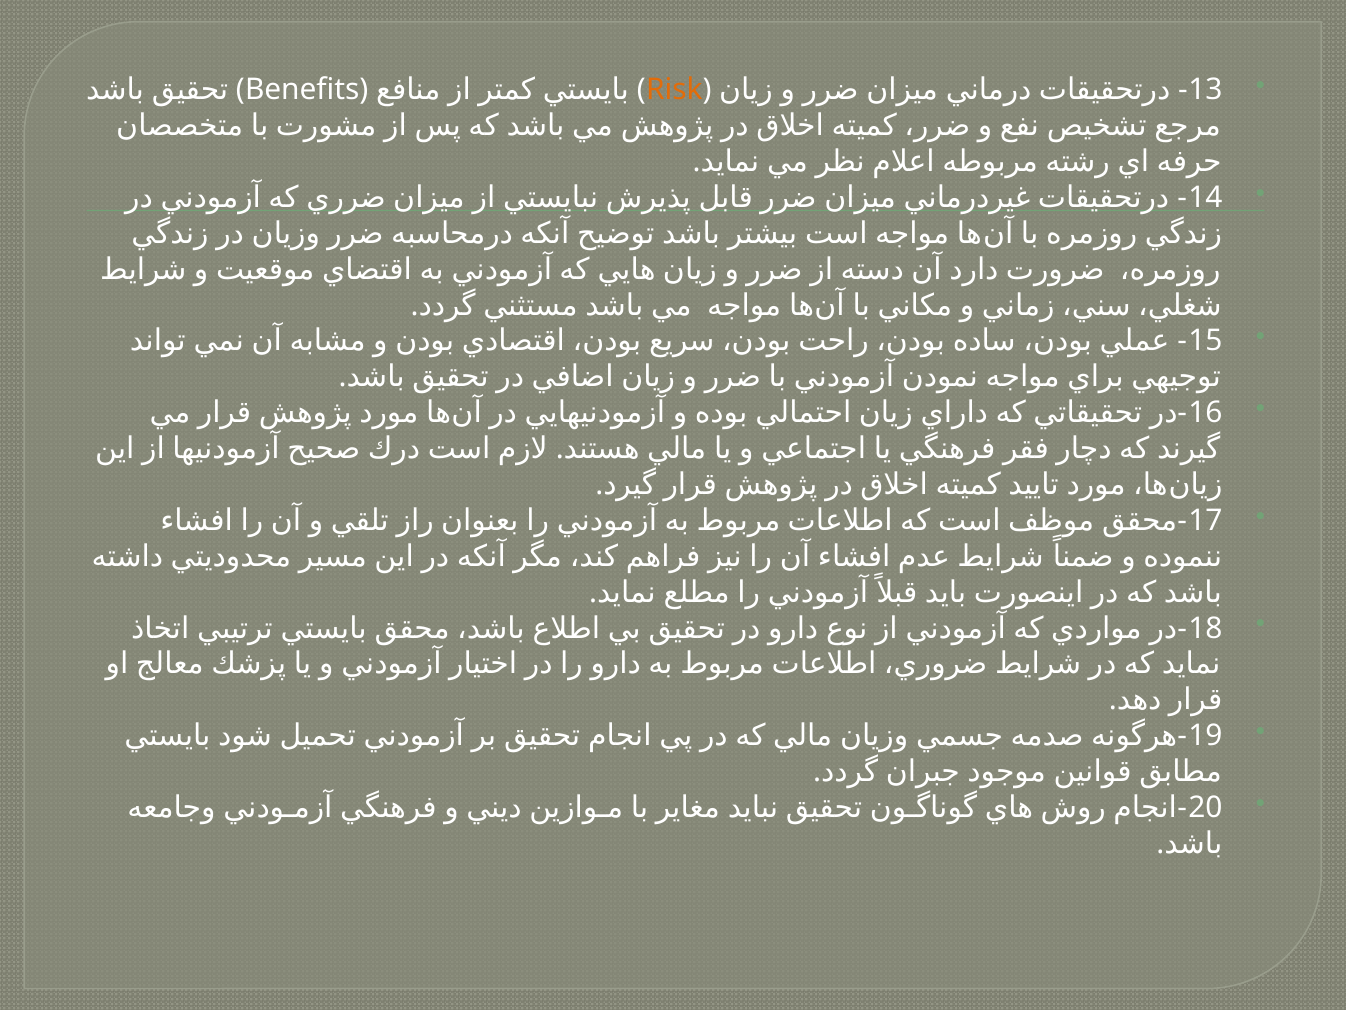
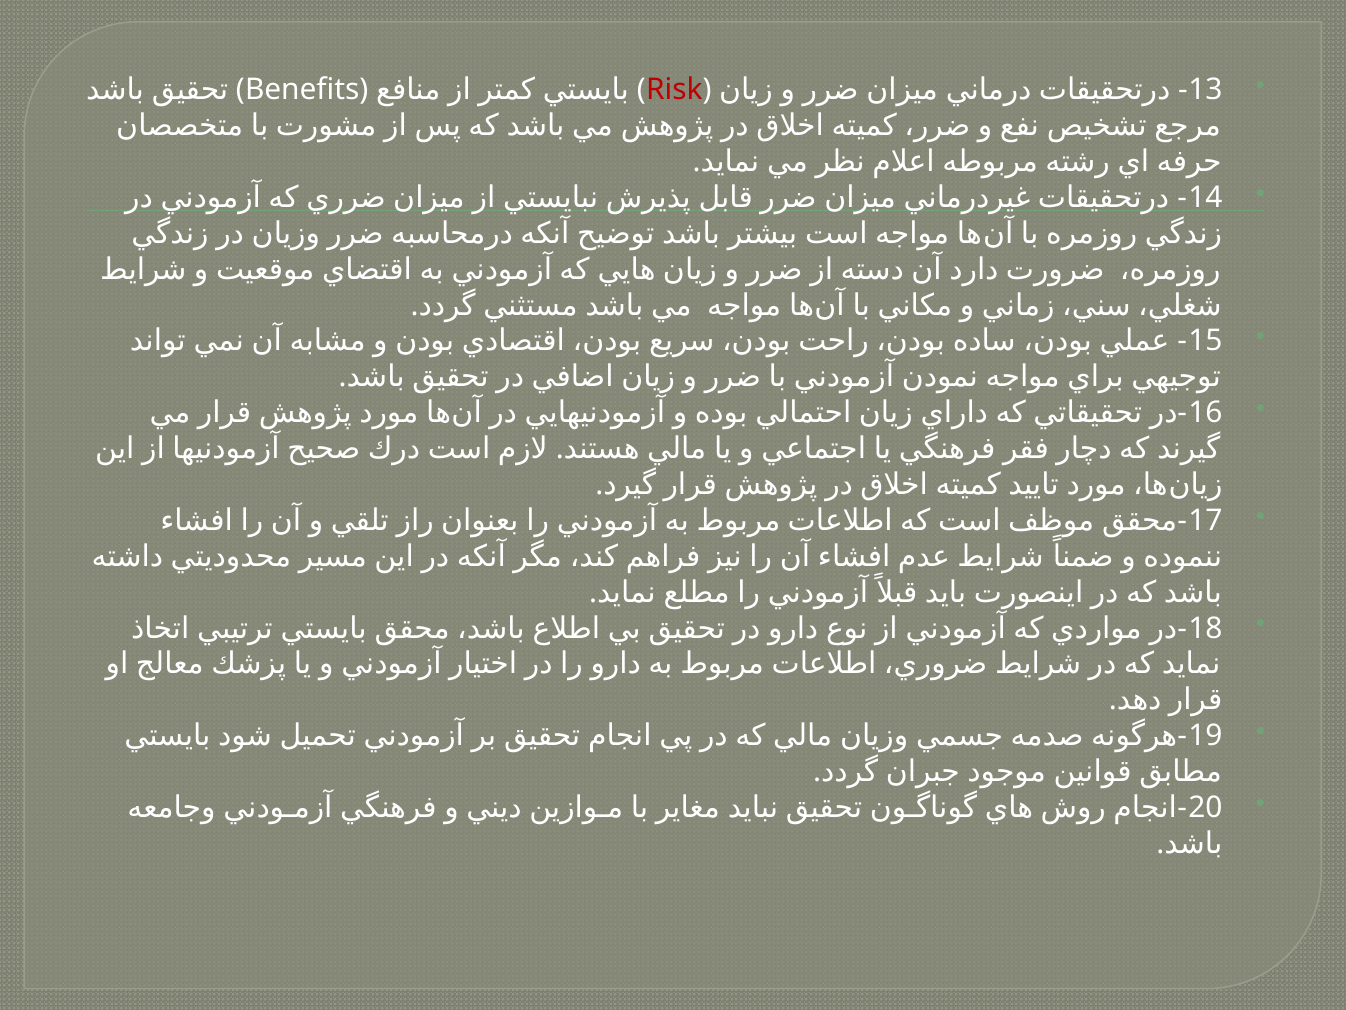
Risk colour: orange -> red
